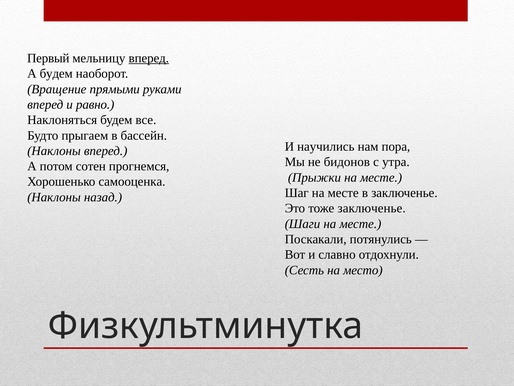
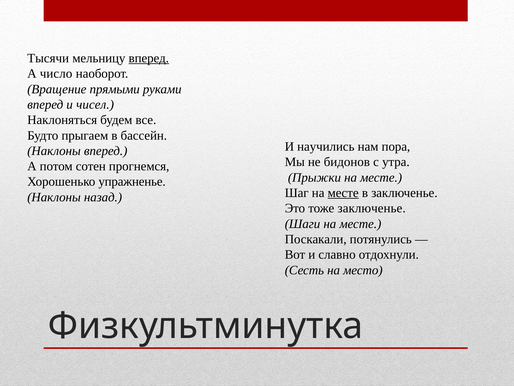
Первый: Первый -> Тысячи
А будем: будем -> число
равно: равно -> чисел
самооценка: самооценка -> упражненье
месте at (343, 193) underline: none -> present
